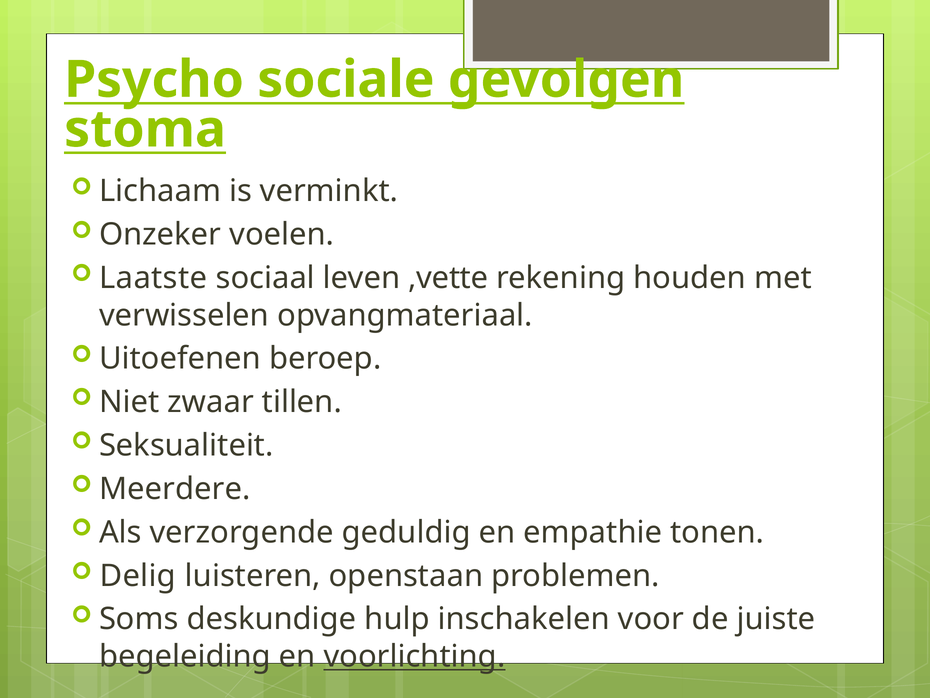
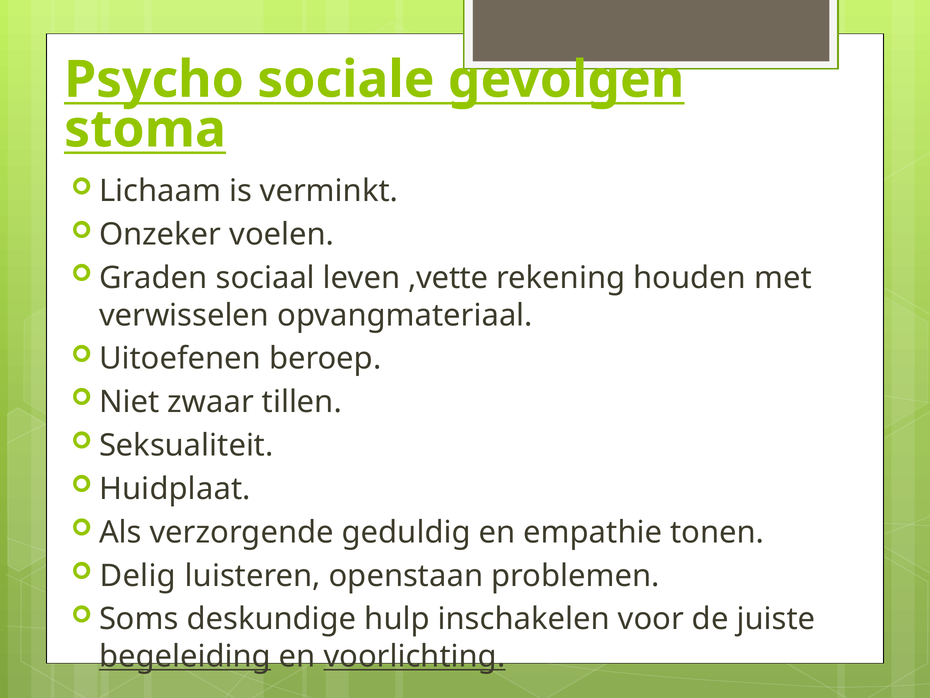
Laatste: Laatste -> Graden
Meerdere: Meerdere -> Huidplaat
begeleiding underline: none -> present
